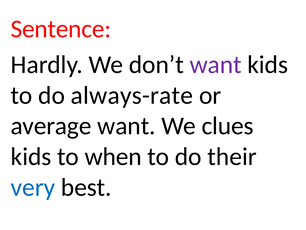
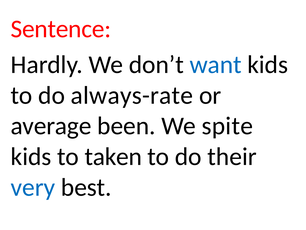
want at (216, 65) colour: purple -> blue
average want: want -> been
clues: clues -> spite
when: when -> taken
